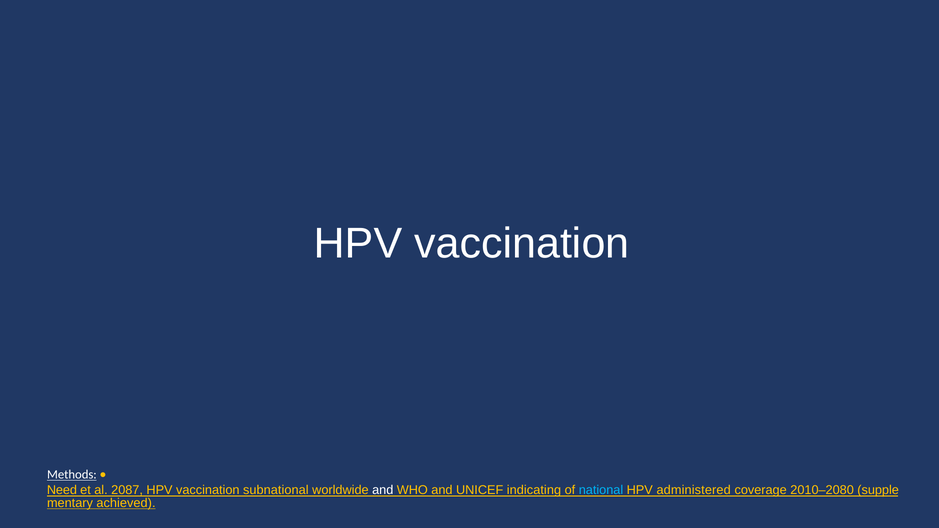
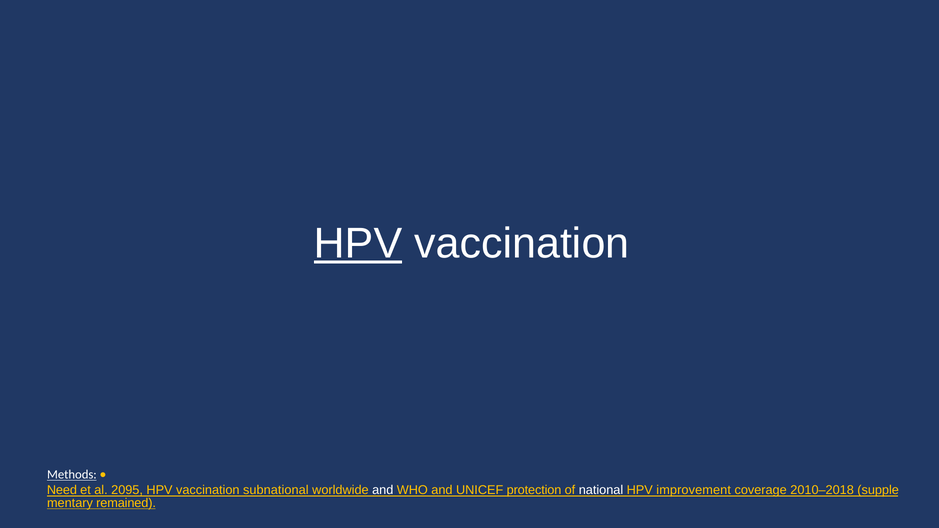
HPV at (358, 244) underline: none -> present
2087: 2087 -> 2095
indicating: indicating -> protection
national colour: light blue -> white
administered: administered -> improvement
2010–2080: 2010–2080 -> 2010–2018
achieved: achieved -> remained
